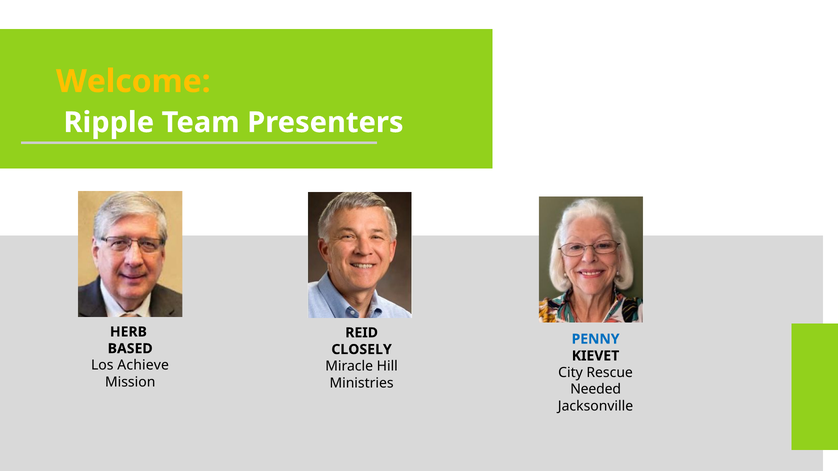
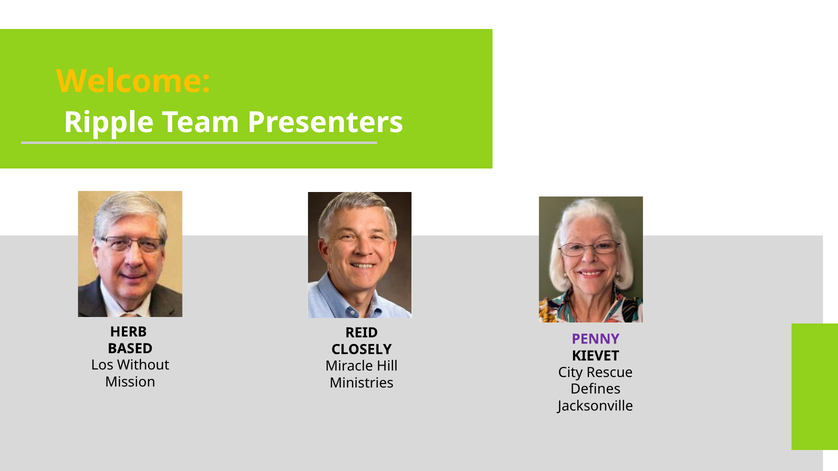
PENNY colour: blue -> purple
Achieve: Achieve -> Without
Needed: Needed -> Defines
